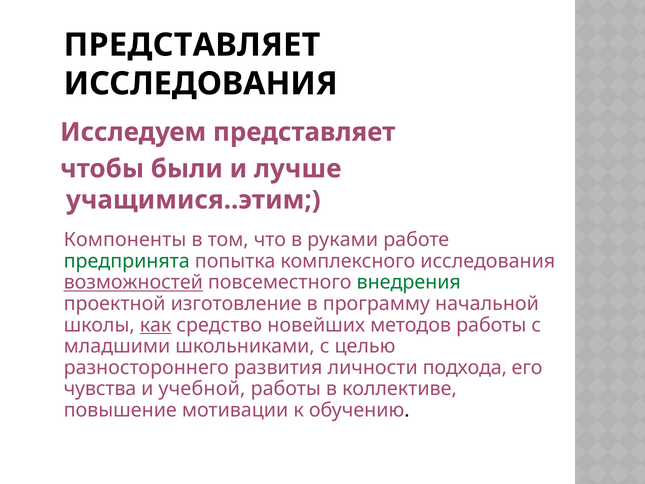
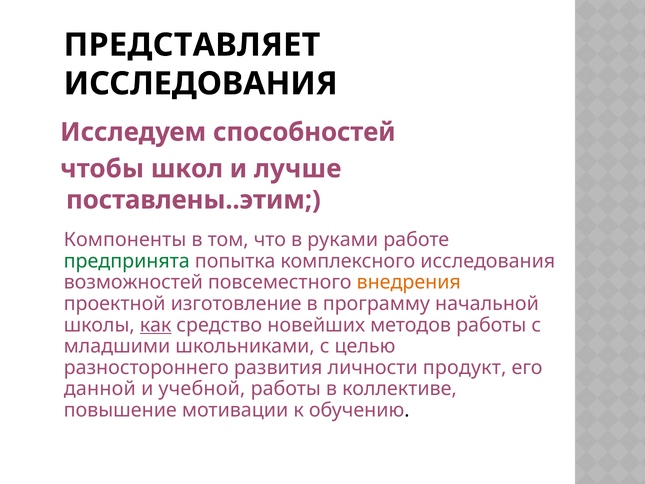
Исследуем представляет: представляет -> способностей
были: были -> школ
учащимися..этим: учащимися..этим -> поставлены..этим
возможностей underline: present -> none
внедрения colour: green -> orange
подхода: подхода -> продукт
чувства: чувства -> данной
